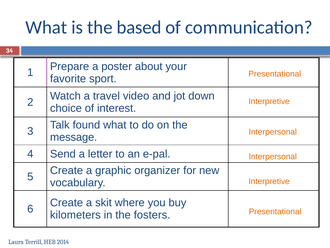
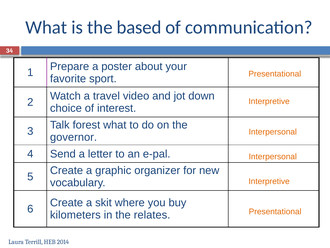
found: found -> forest
message: message -> governor
fosters: fosters -> relates
